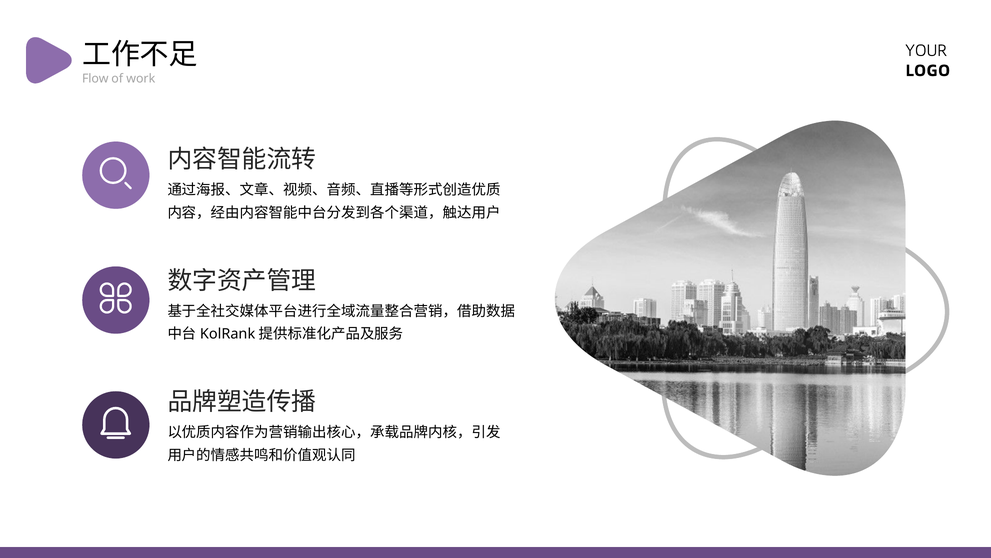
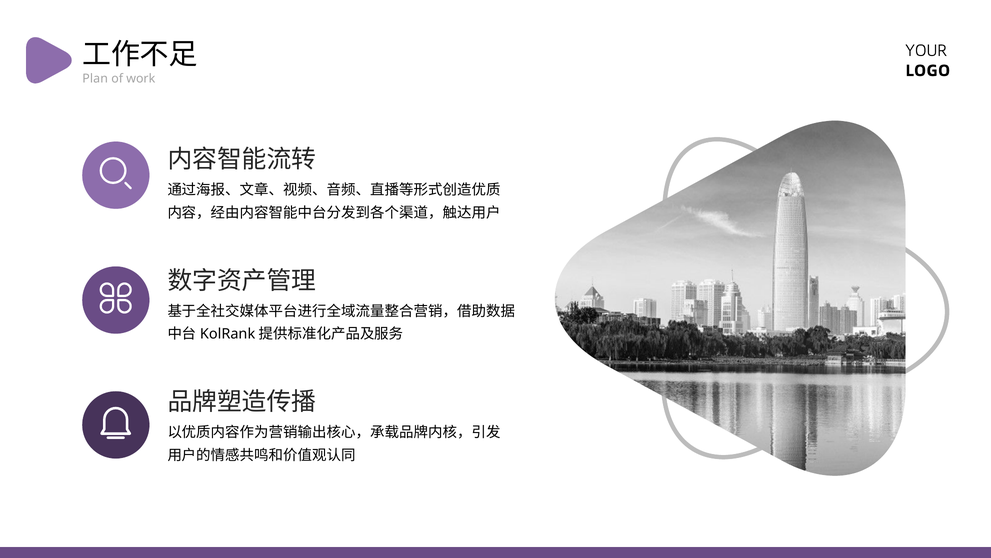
Flow: Flow -> Plan
